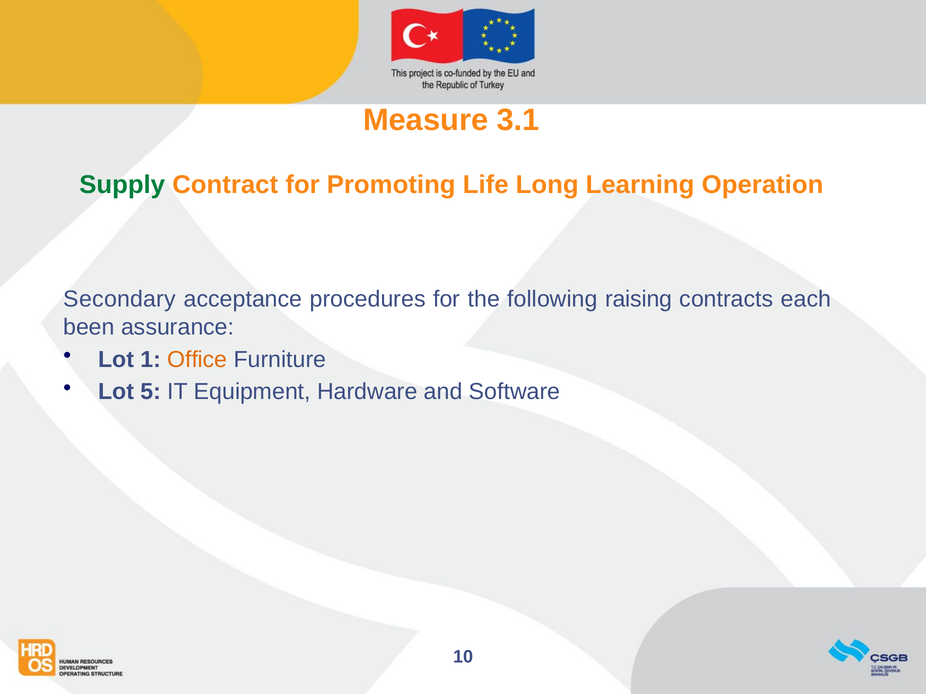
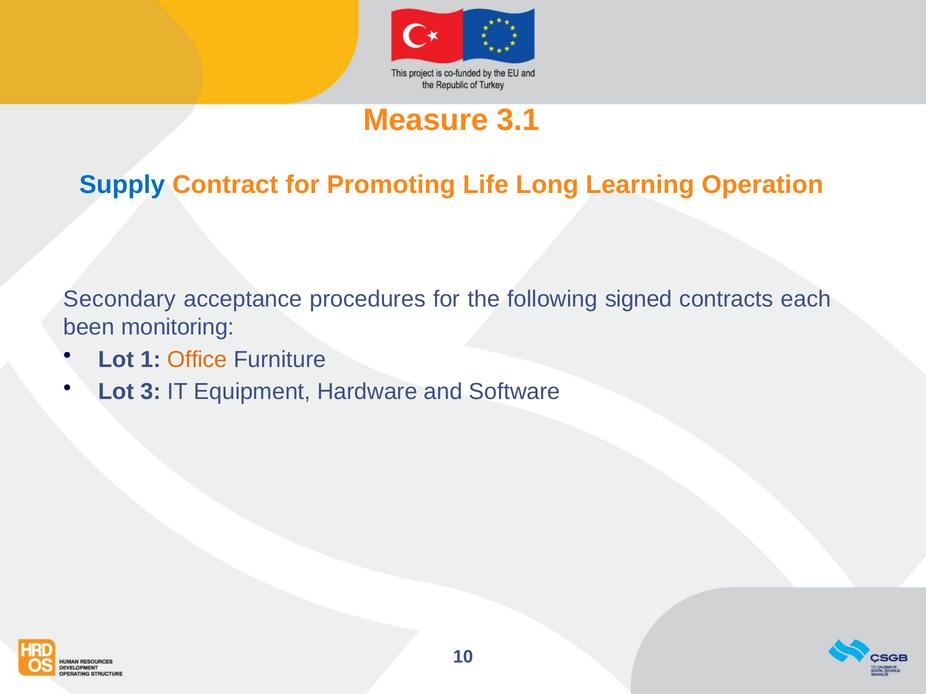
Supply colour: green -> blue
raising: raising -> signed
assurance: assurance -> monitoring
5: 5 -> 3
